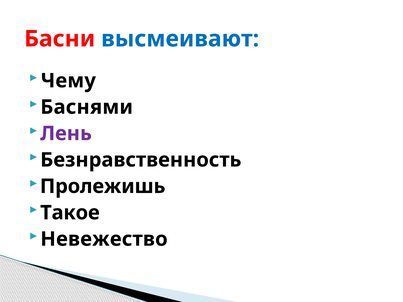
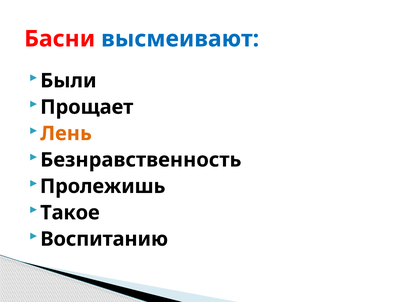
Чему: Чему -> Были
Баснями: Баснями -> Прощает
Лень colour: purple -> orange
Невежество: Невежество -> Воспитанию
